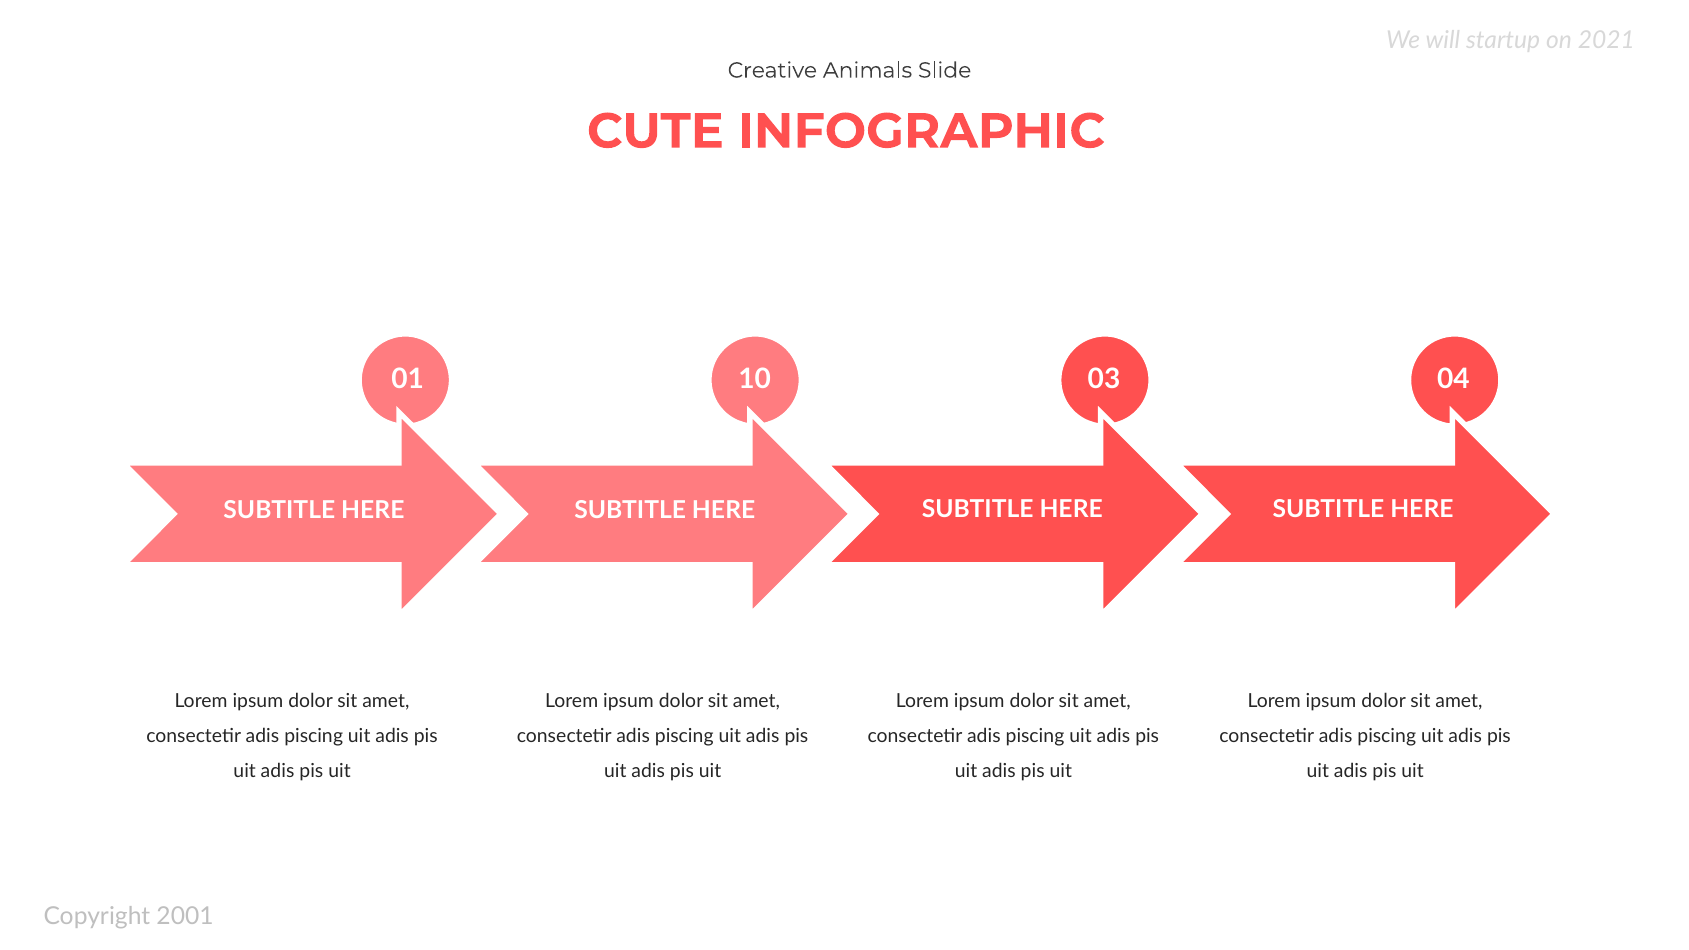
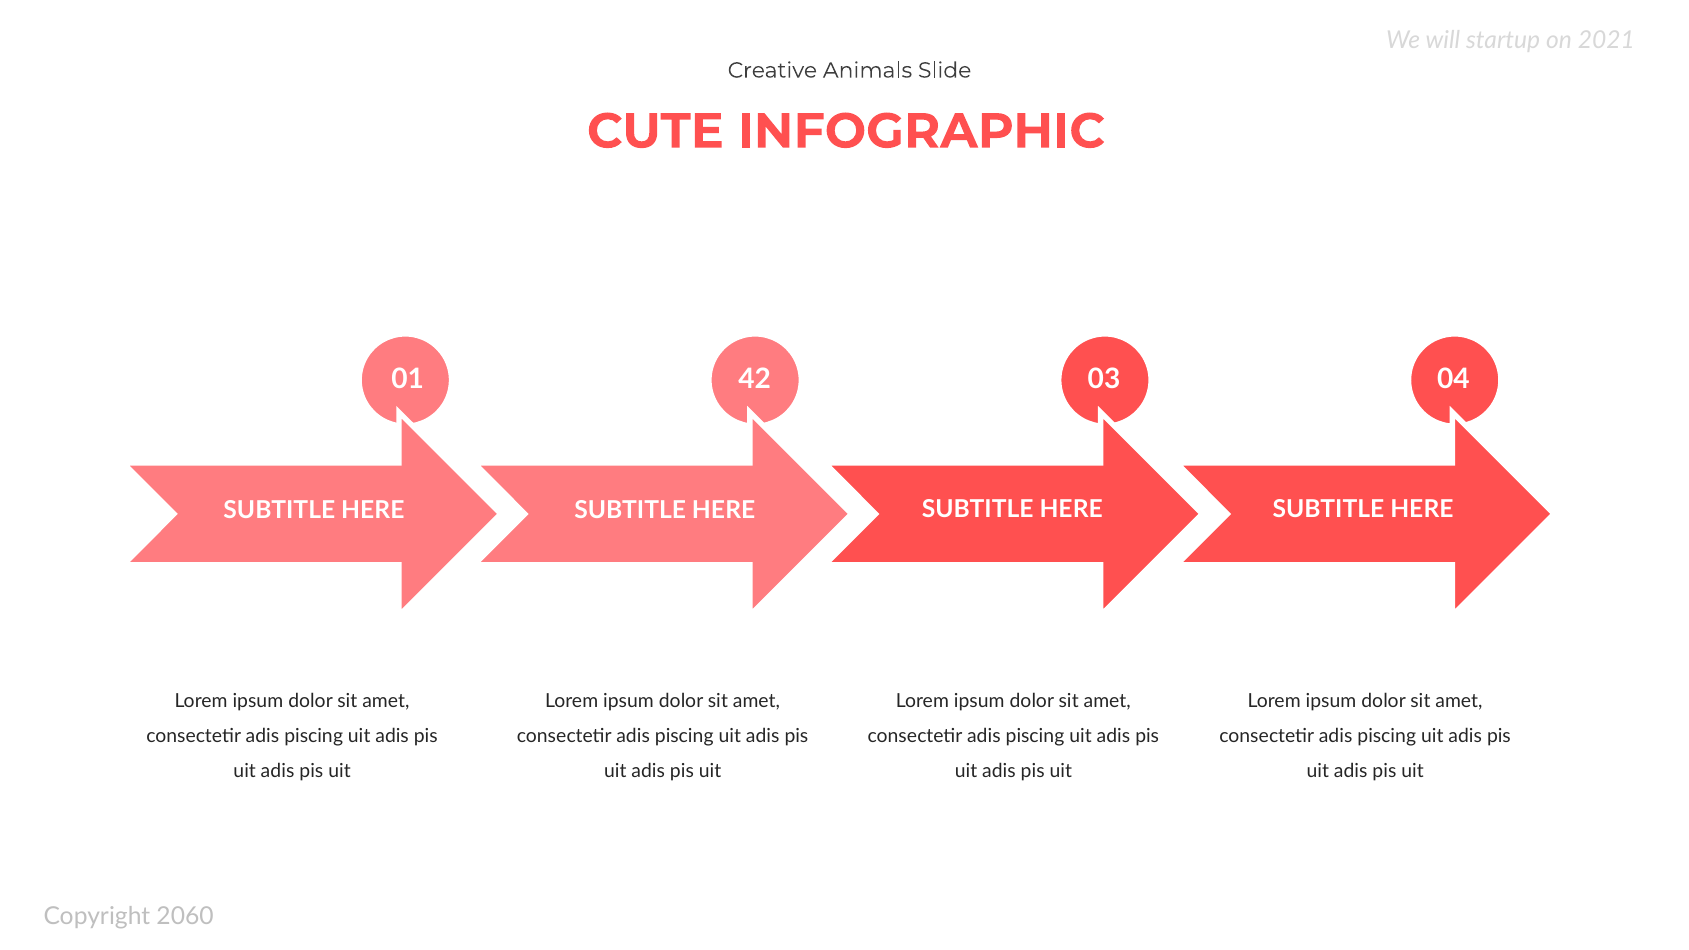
10: 10 -> 42
2001: 2001 -> 2060
